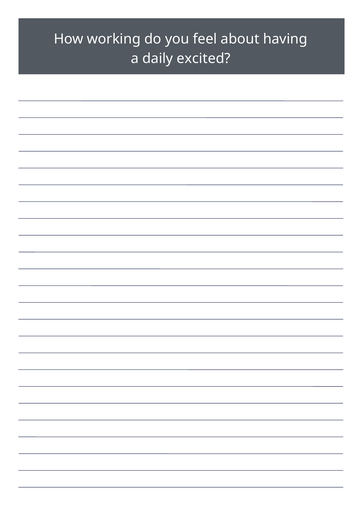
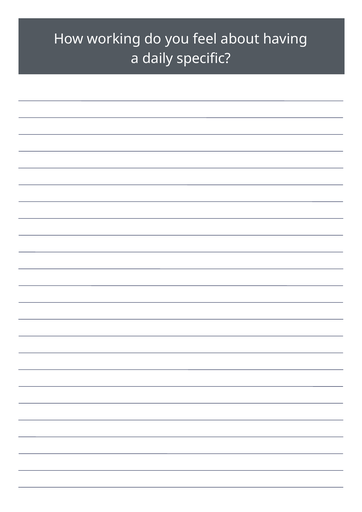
excited: excited -> specific
